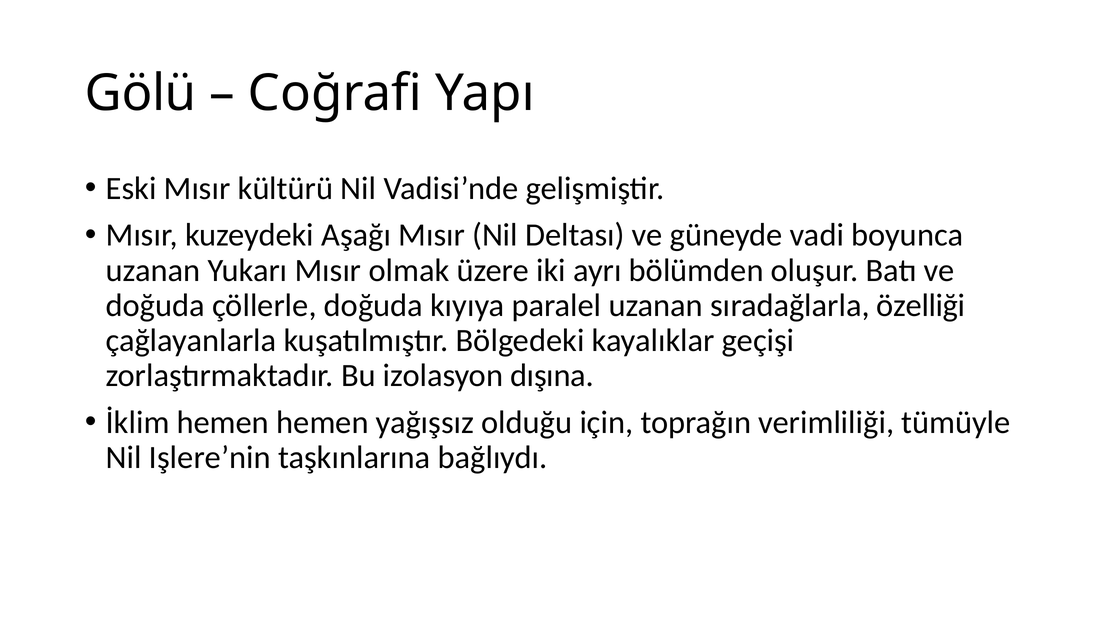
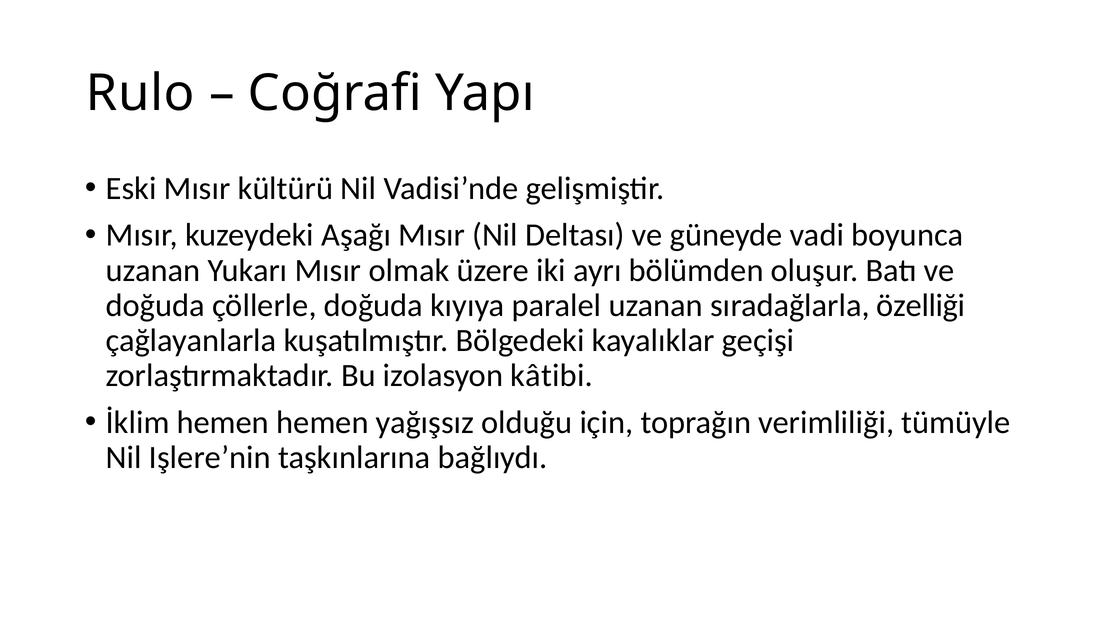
Gölü: Gölü -> Rulo
dışına: dışına -> kâtibi
